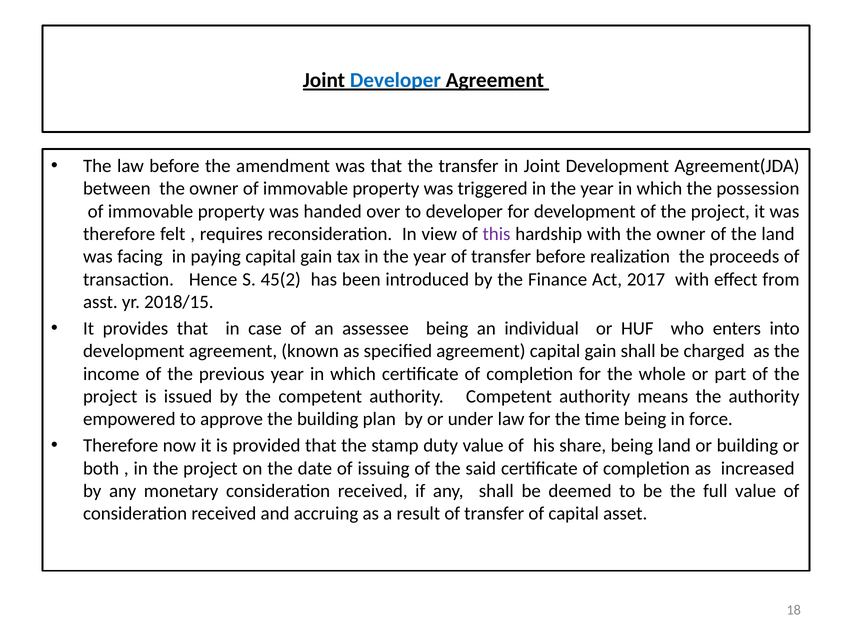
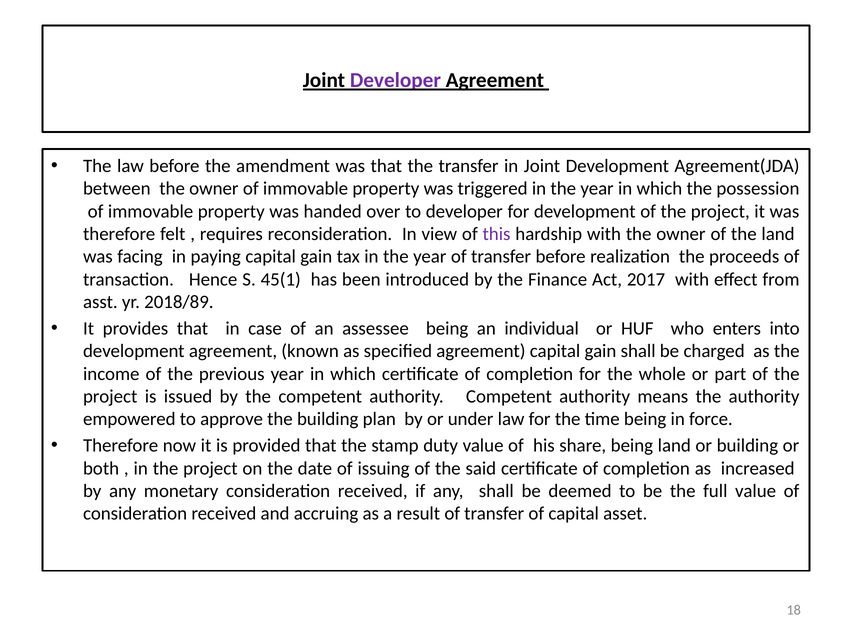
Developer at (395, 80) colour: blue -> purple
45(2: 45(2 -> 45(1
2018/15: 2018/15 -> 2018/89
